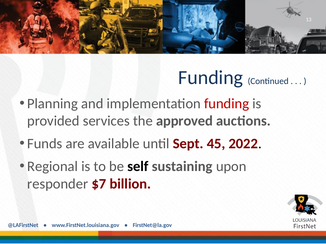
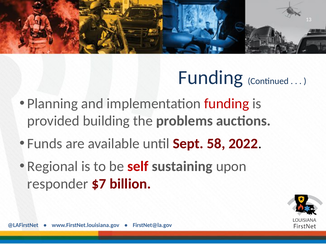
services: services -> building
approved: approved -> problems
45: 45 -> 58
self colour: black -> red
